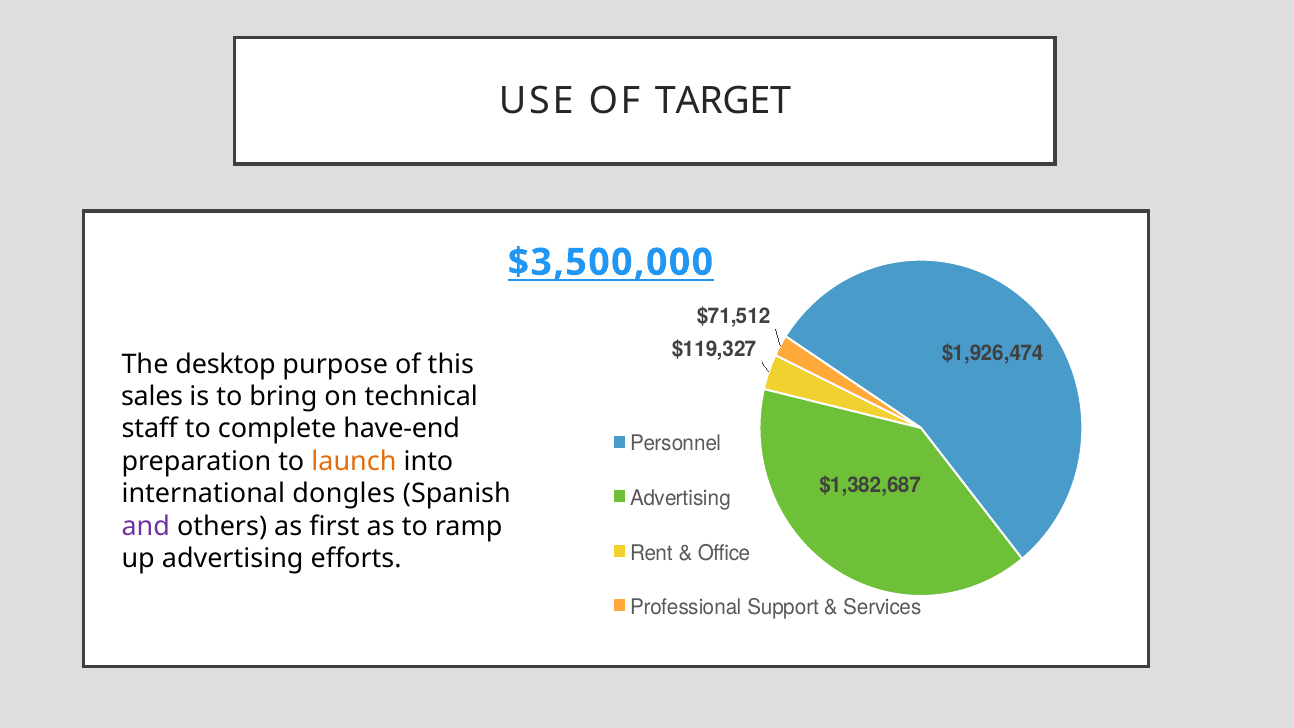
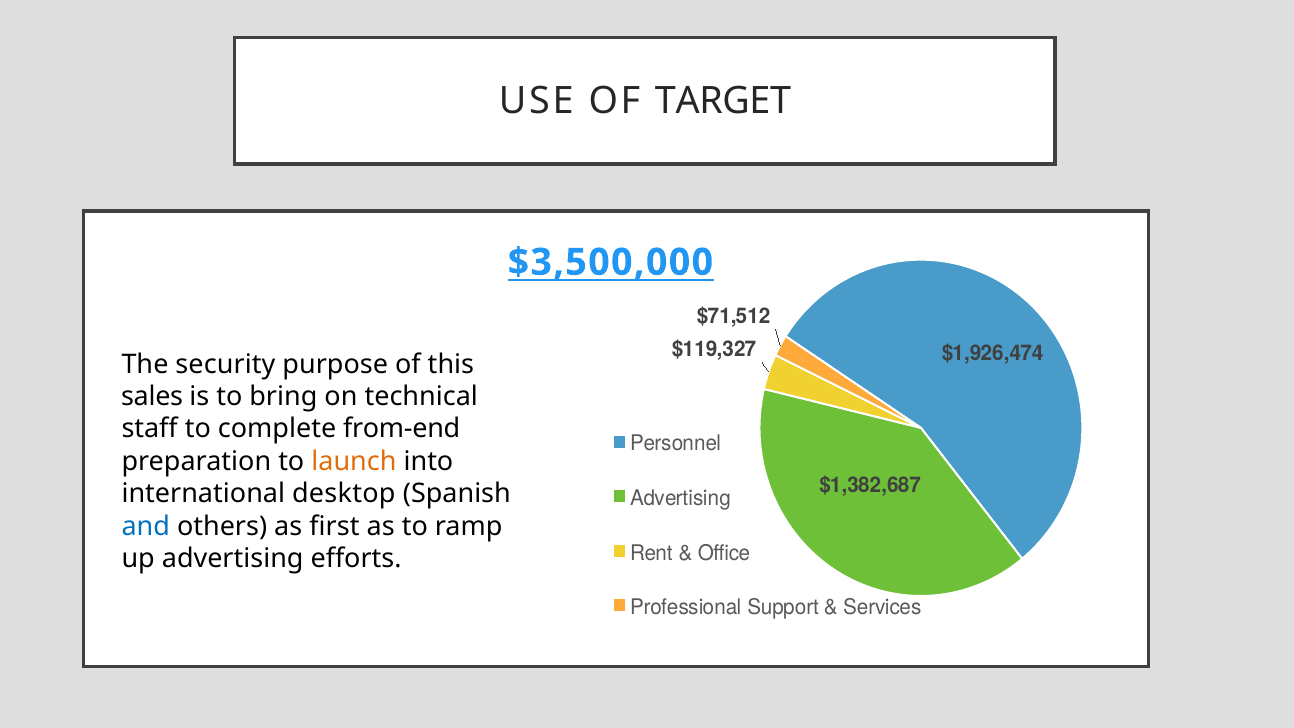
desktop: desktop -> security
have-end: have-end -> from-end
dongles: dongles -> desktop
and colour: purple -> blue
